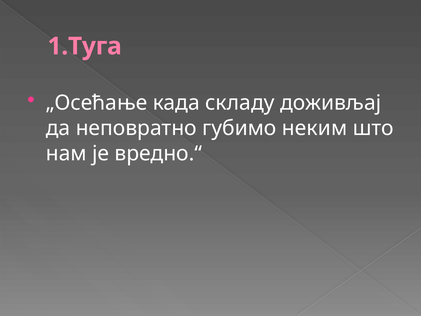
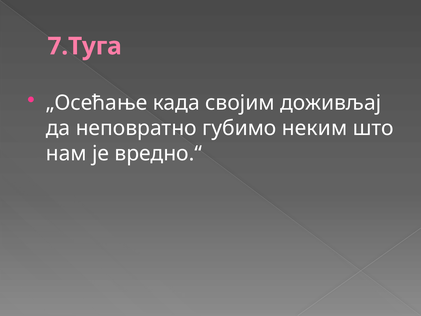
1.Туга: 1.Туга -> 7.Туга
складу: складу -> својим
